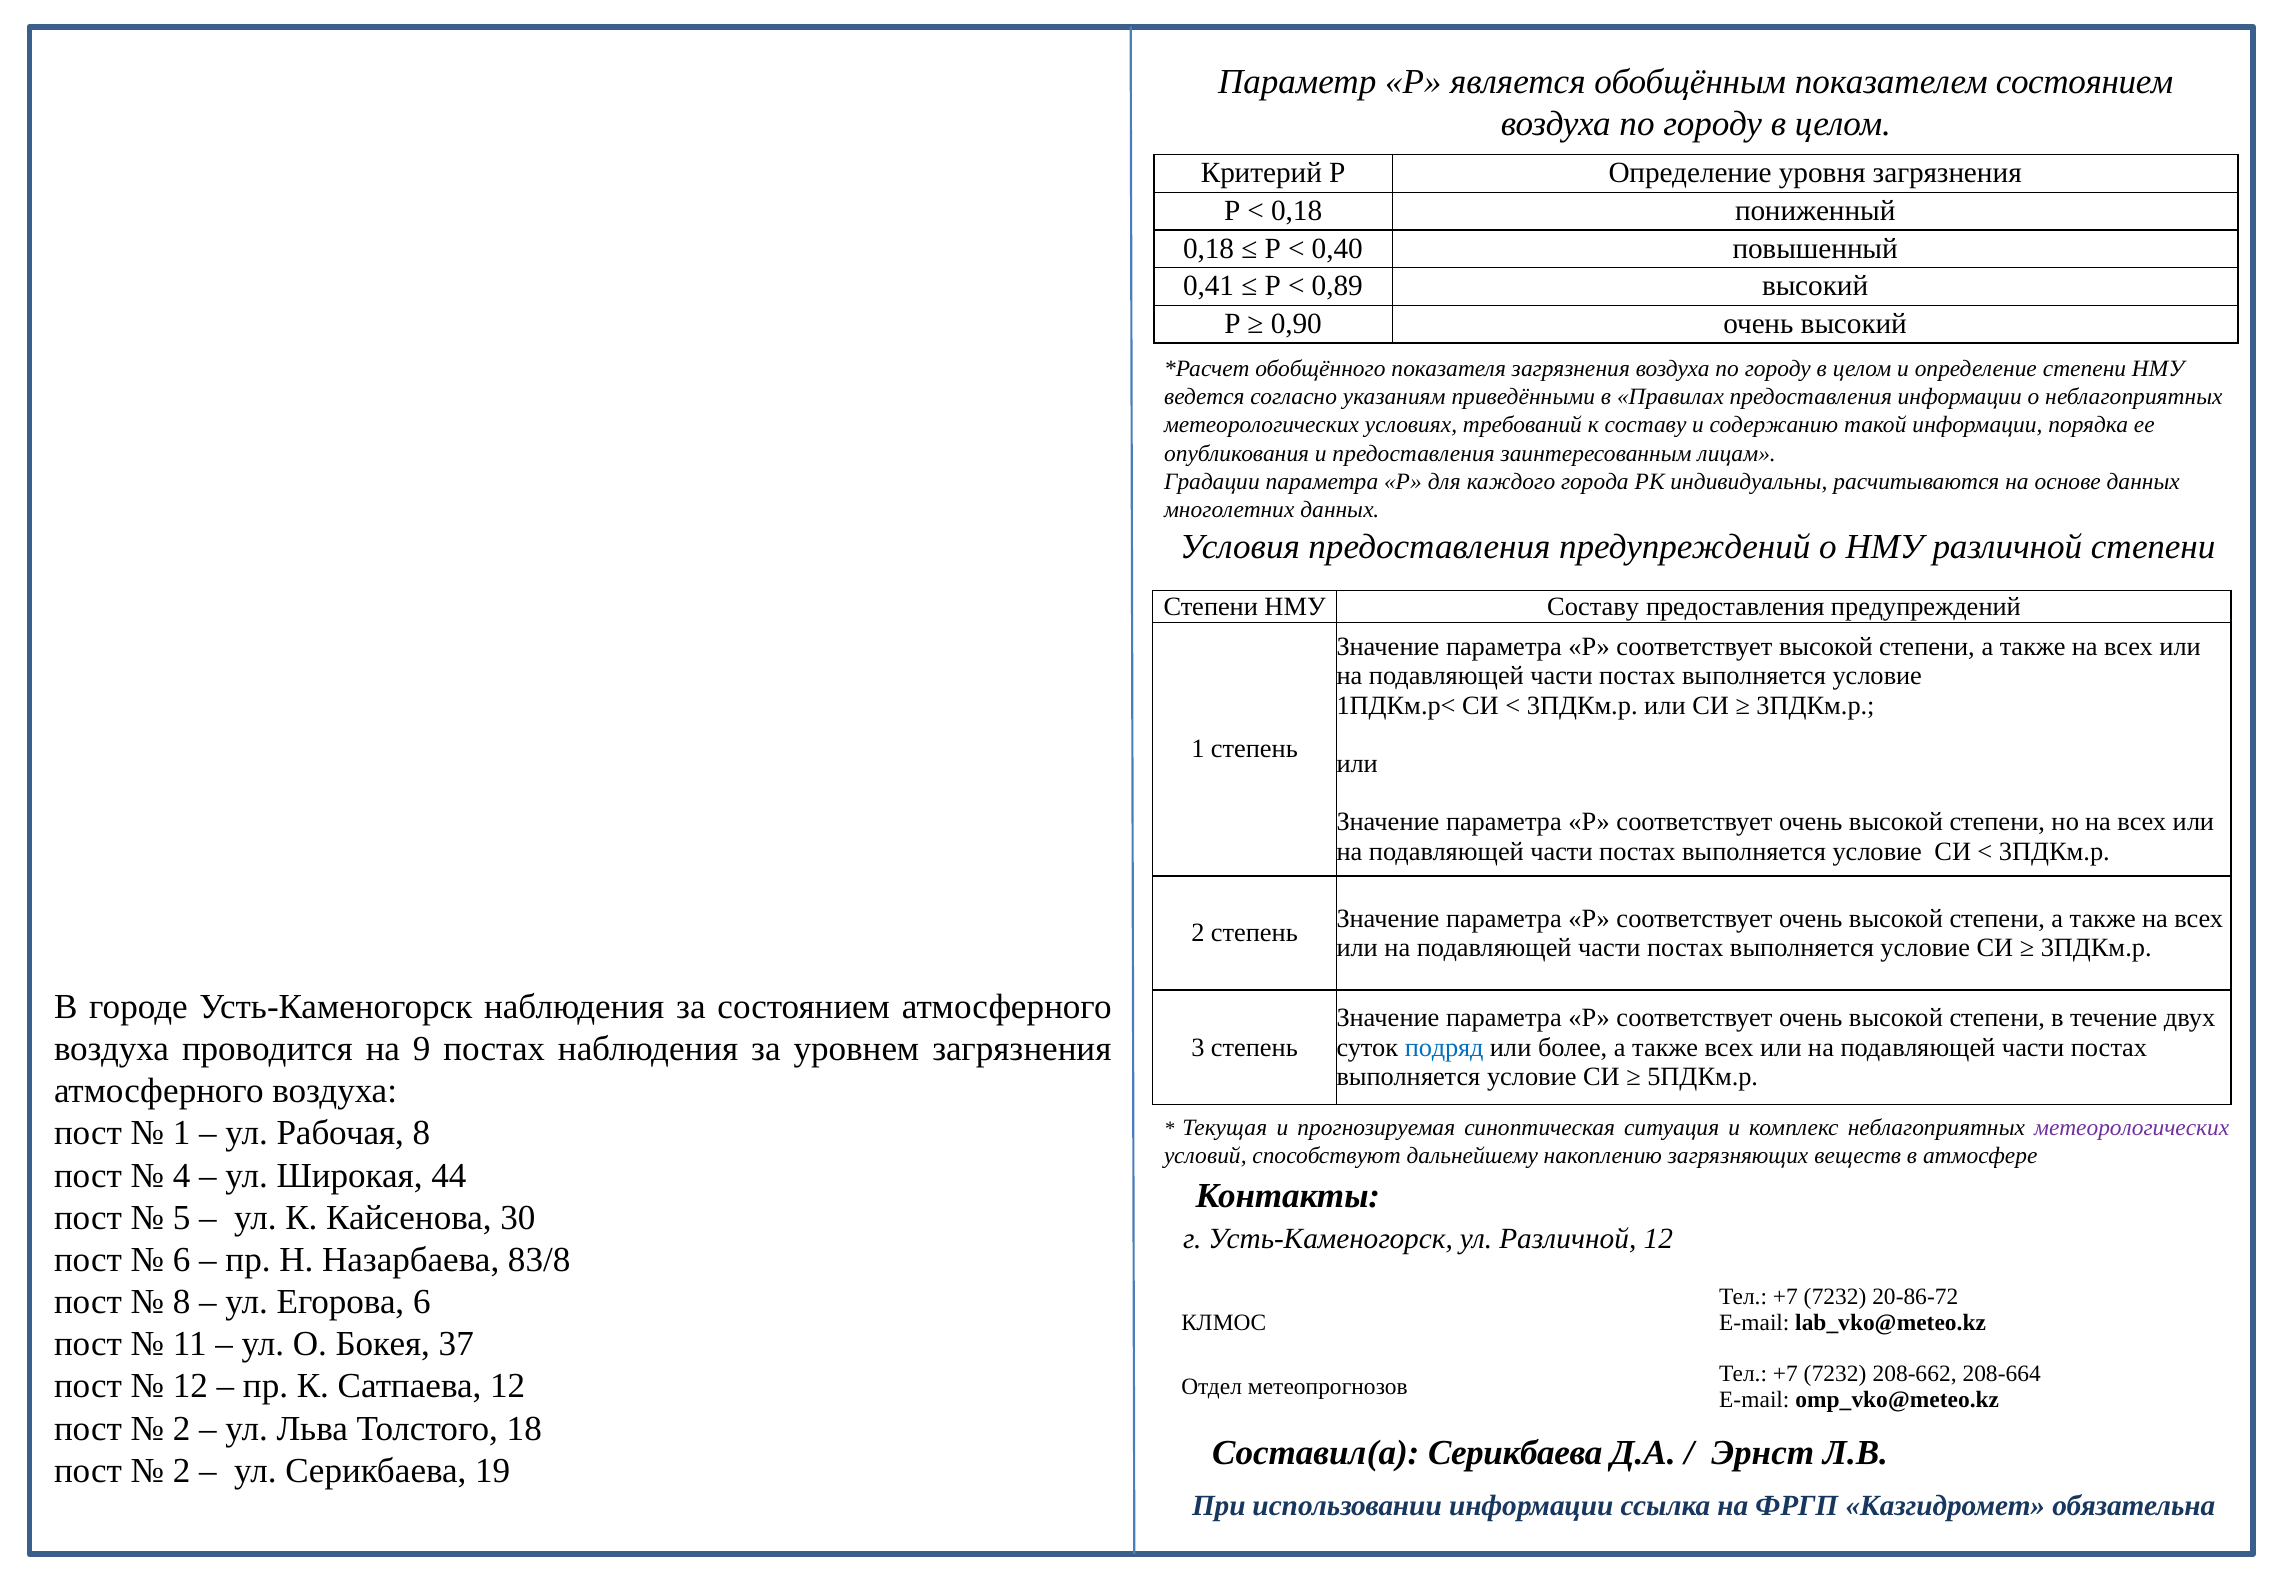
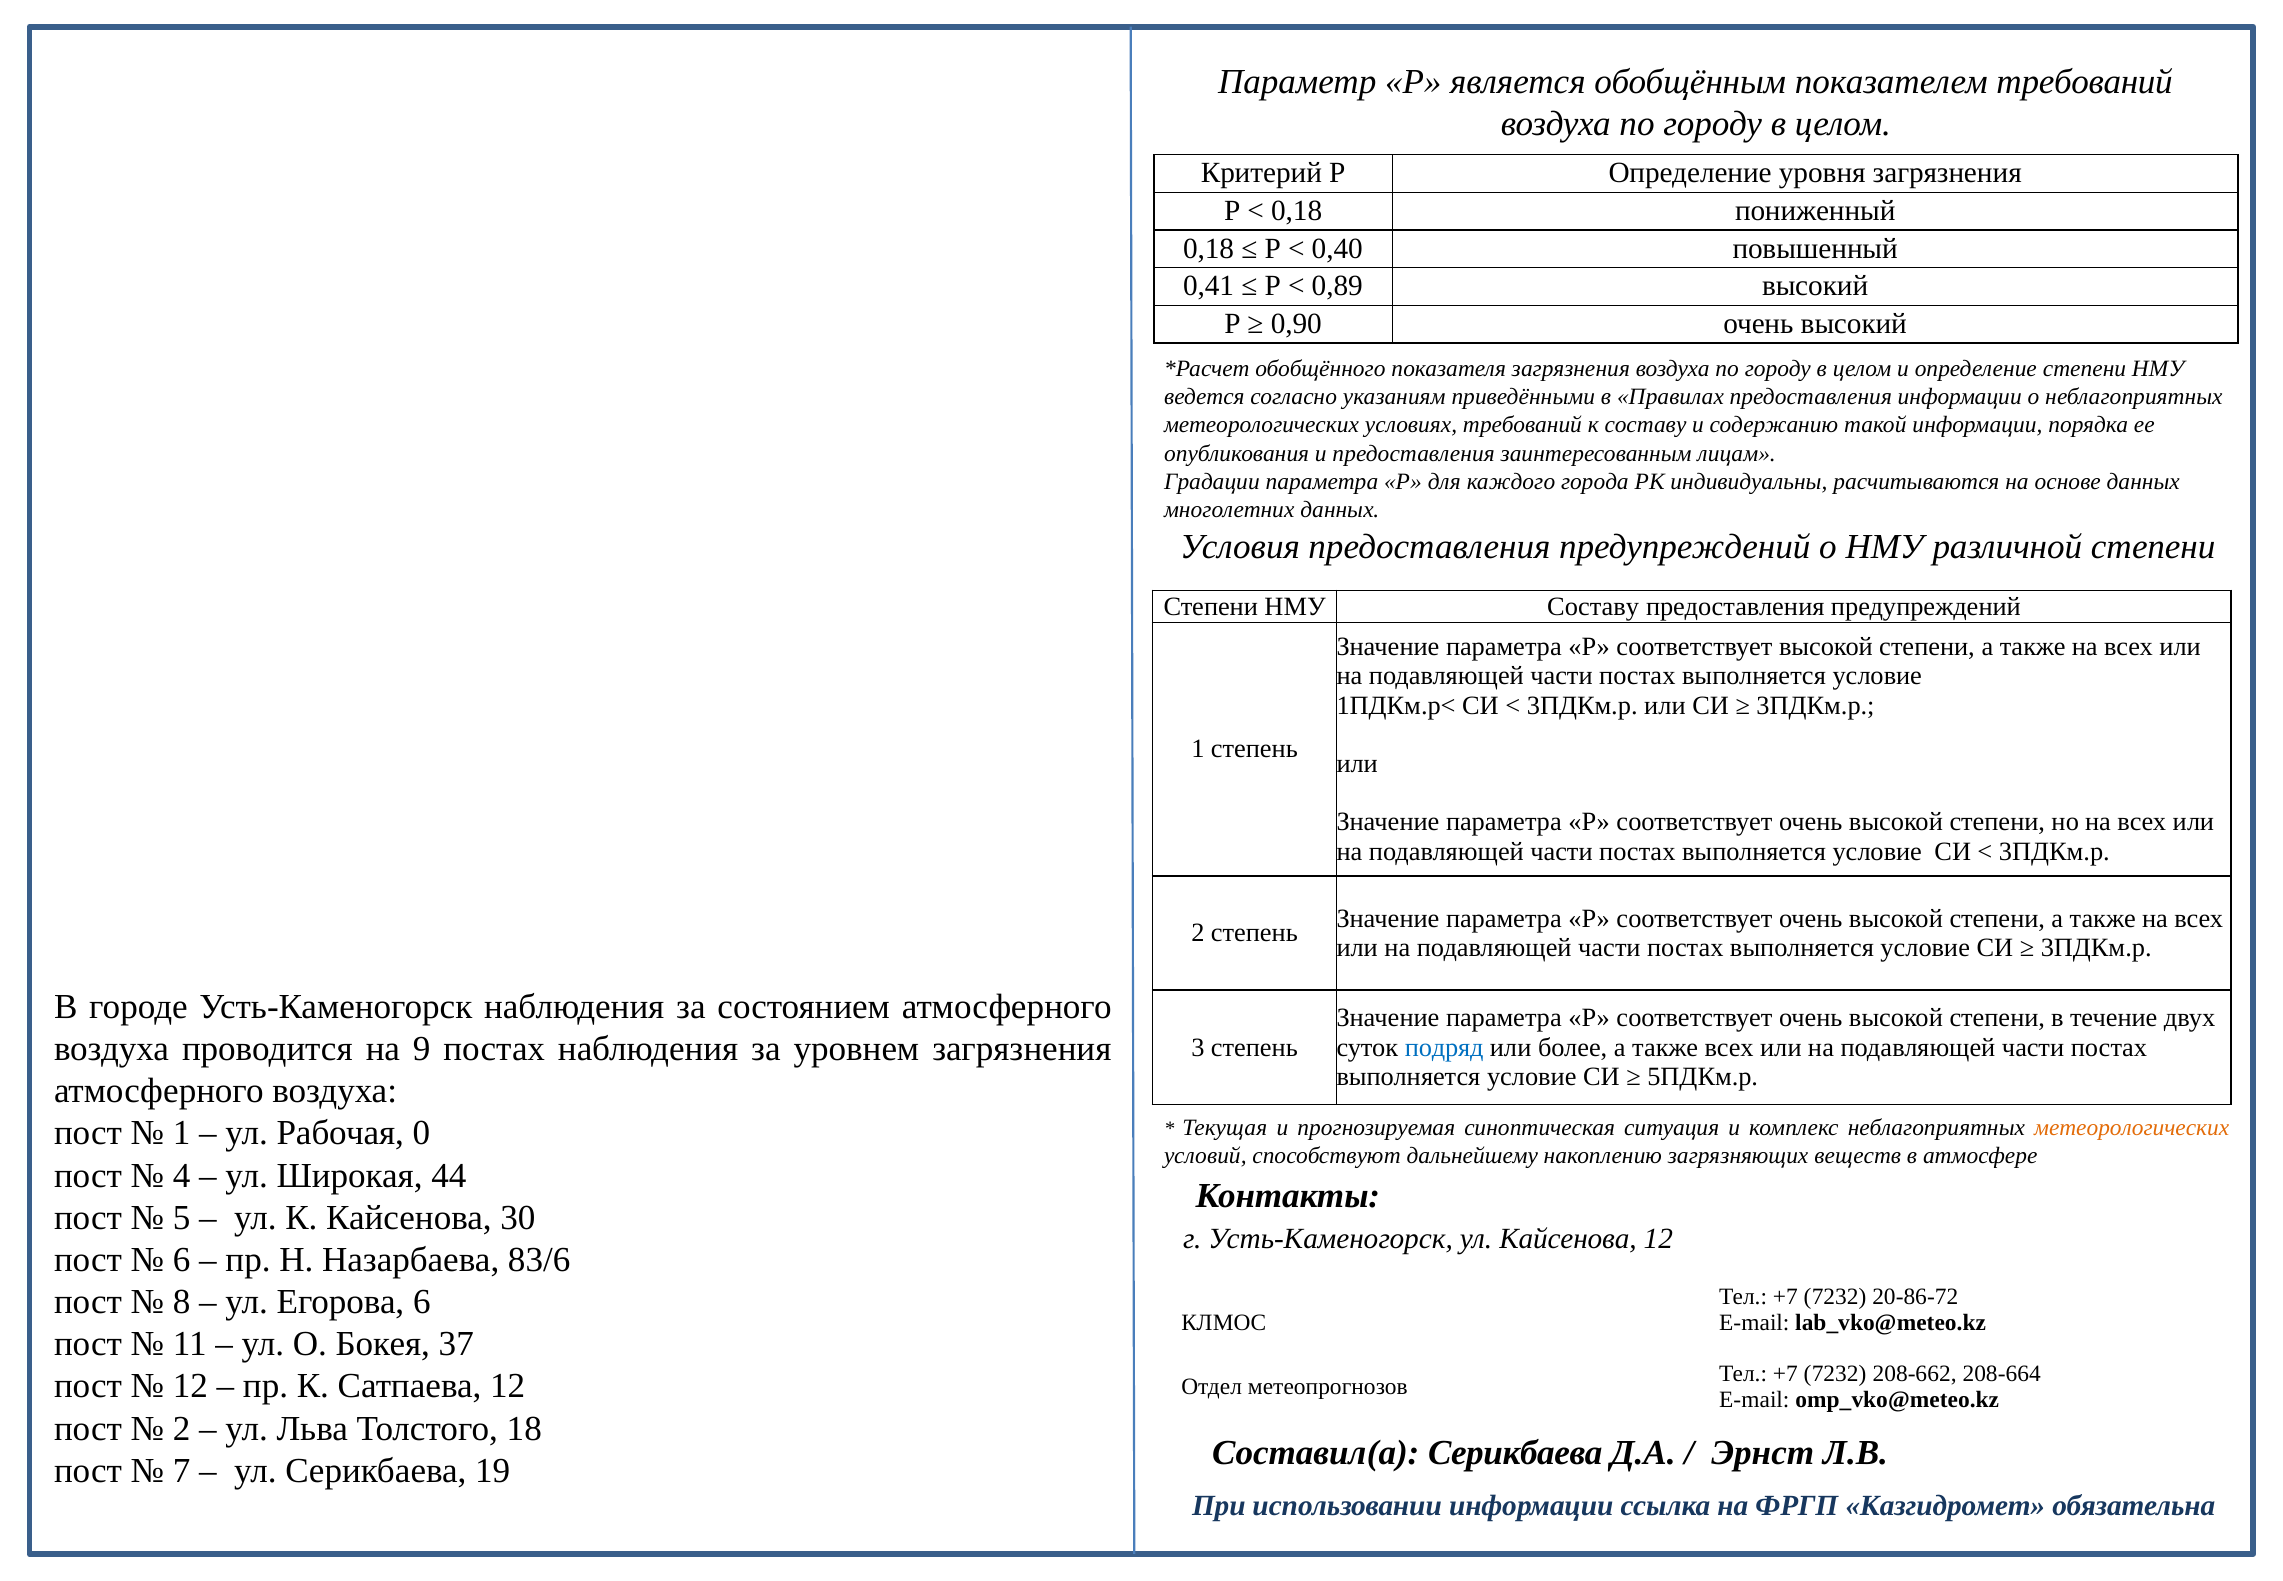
показателем состоянием: состоянием -> требований
Рабочая 8: 8 -> 0
метеорологических at (2132, 1128) colour: purple -> orange
ул Различной: Различной -> Кайсенова
83/8: 83/8 -> 83/6
2 at (182, 1470): 2 -> 7
